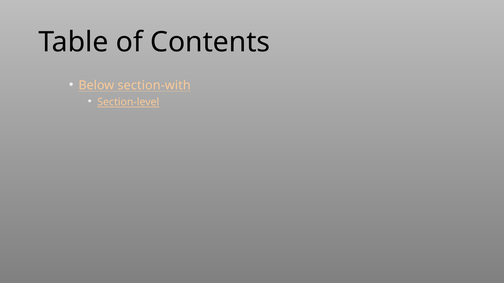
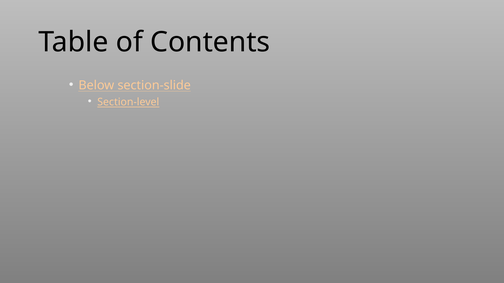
section-with: section-with -> section-slide
